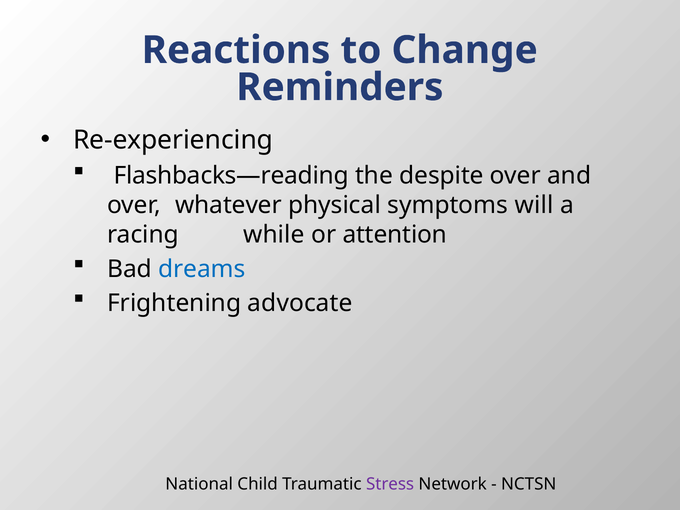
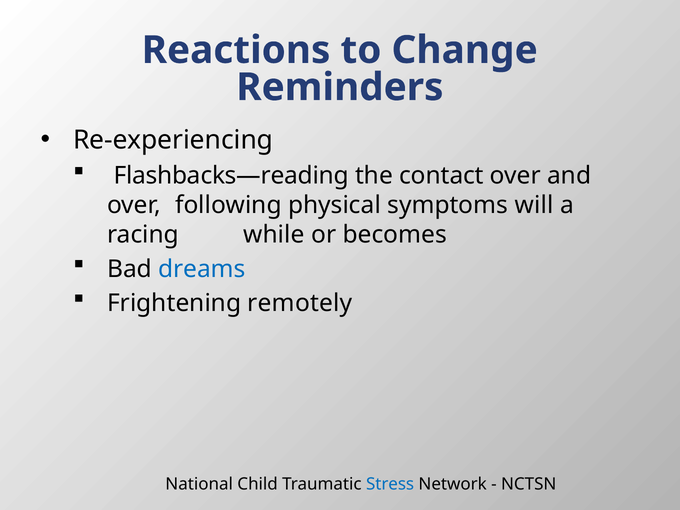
despite: despite -> contact
whatever: whatever -> following
attention: attention -> becomes
advocate: advocate -> remotely
Stress colour: purple -> blue
